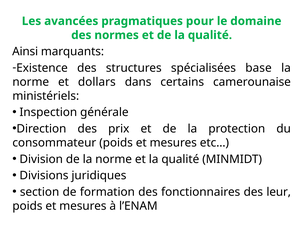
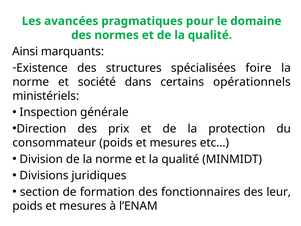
base: base -> foire
dollars: dollars -> société
camerounaise: camerounaise -> opérationnels
